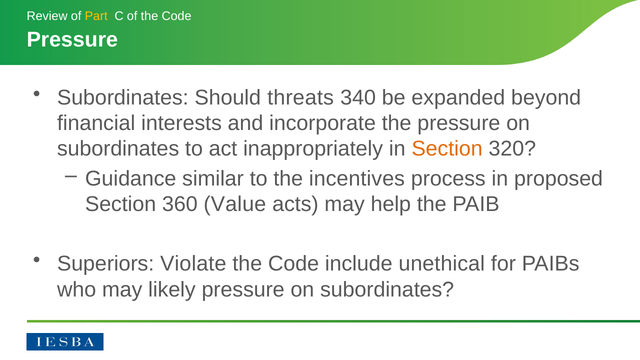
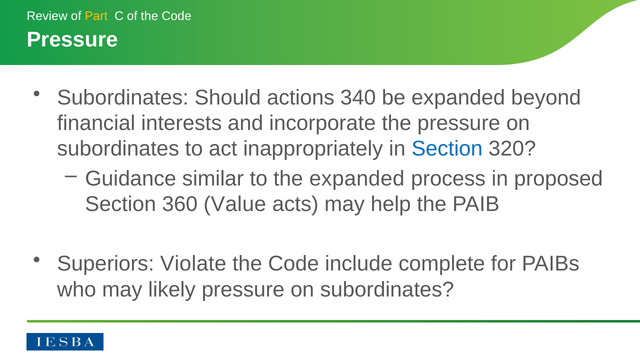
threats: threats -> actions
Section at (447, 149) colour: orange -> blue
the incentives: incentives -> expanded
unethical: unethical -> complete
